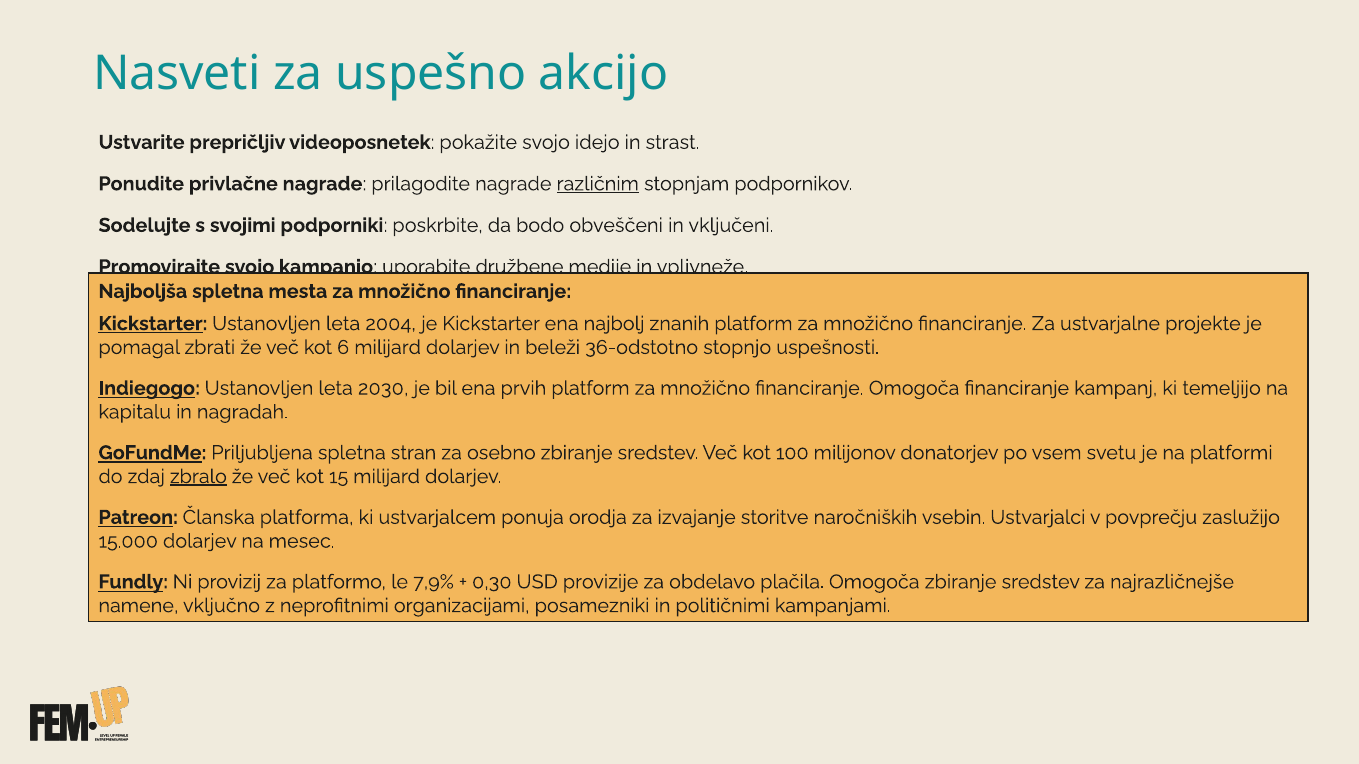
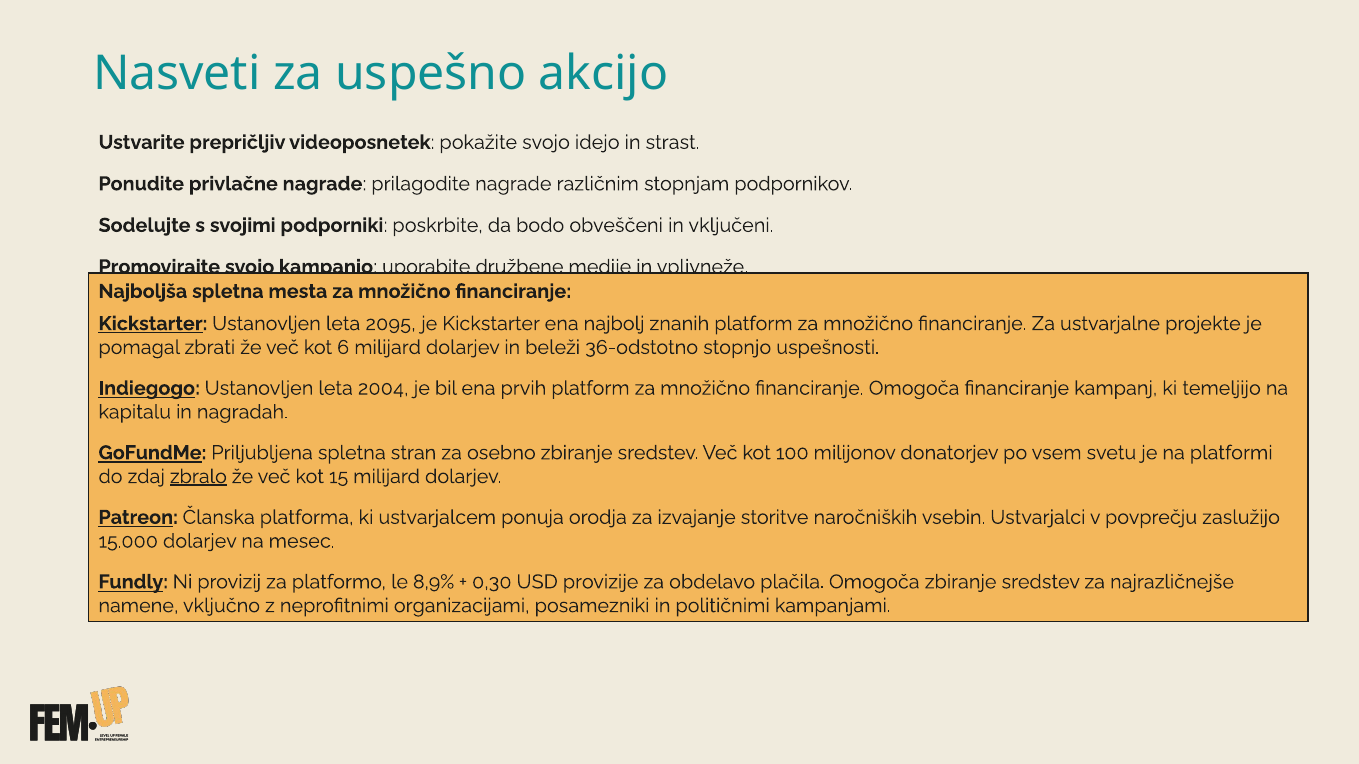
različnim underline: present -> none
2004: 2004 -> 2095
2030: 2030 -> 2004
7,9%: 7,9% -> 8,9%
